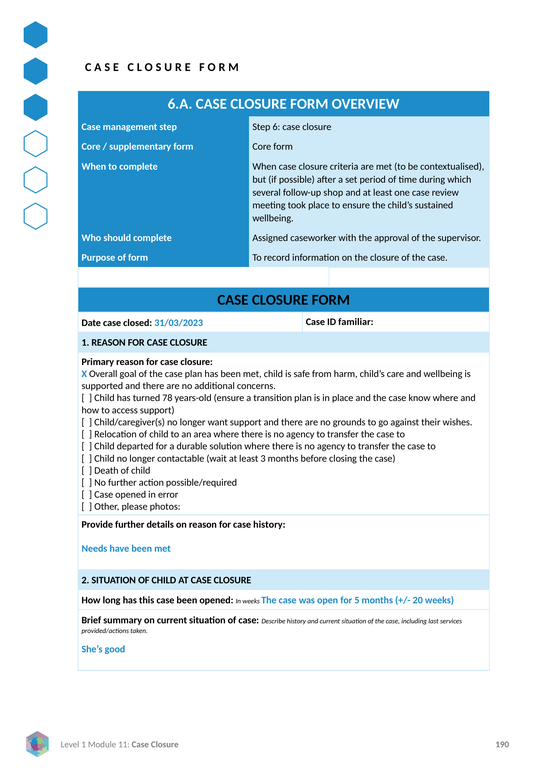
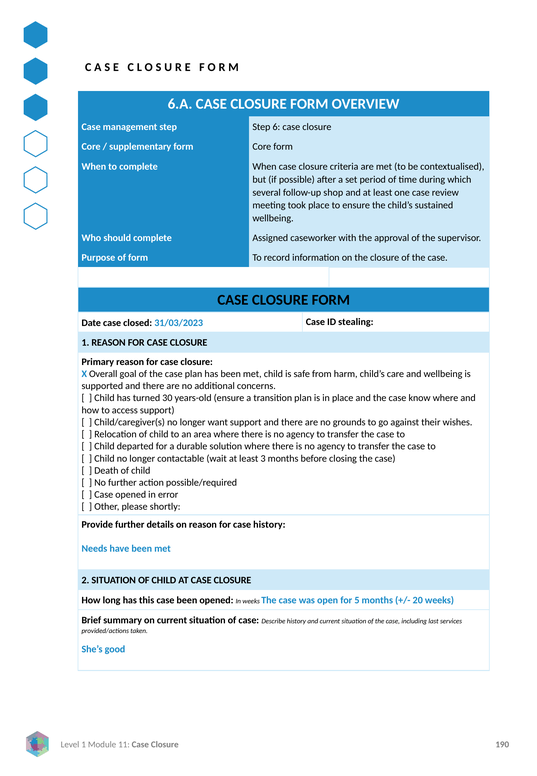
familiar: familiar -> stealing
78: 78 -> 30
photos: photos -> shortly
